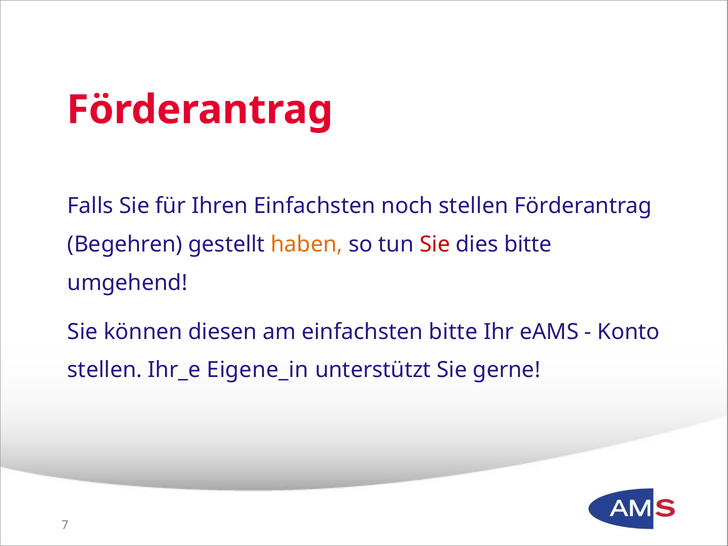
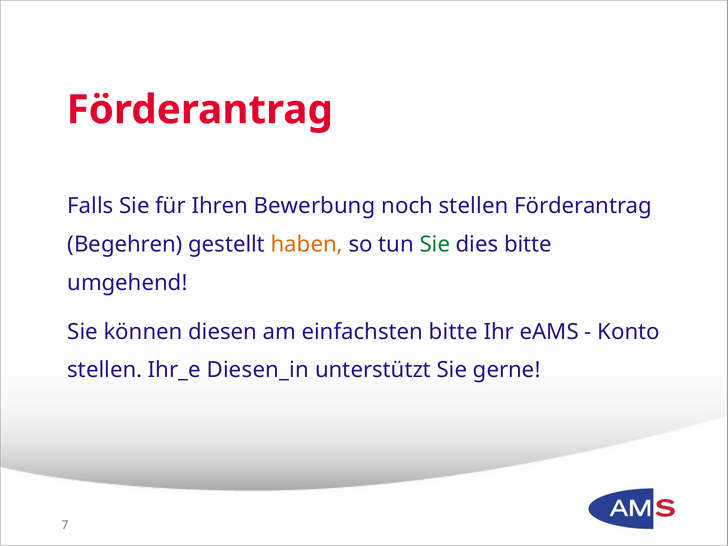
Ihren Einfachsten: Einfachsten -> Bewerbung
Sie at (435, 244) colour: red -> green
Eigene_in: Eigene_in -> Diesen_in
